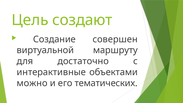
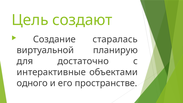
совершен: совершен -> старалась
маршруту: маршруту -> планирую
можно: можно -> одного
тематических: тематических -> пространстве
